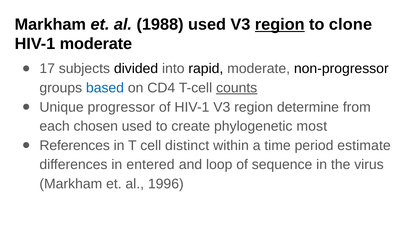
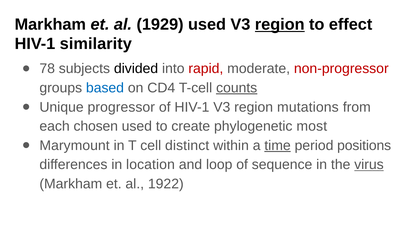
1988: 1988 -> 1929
clone: clone -> effect
HIV-1 moderate: moderate -> similarity
17: 17 -> 78
rapid colour: black -> red
non-progressor colour: black -> red
determine: determine -> mutations
References: References -> Marymount
time underline: none -> present
estimate: estimate -> positions
entered: entered -> location
virus underline: none -> present
1996: 1996 -> 1922
